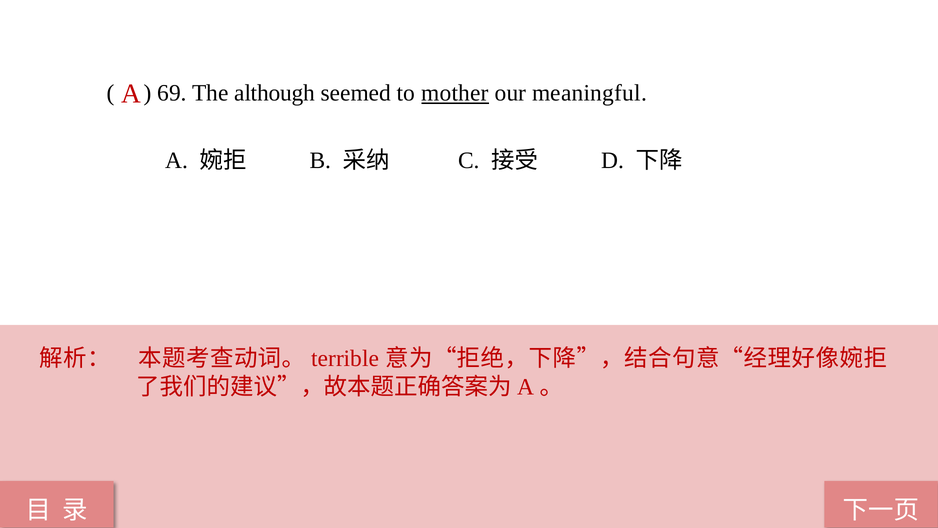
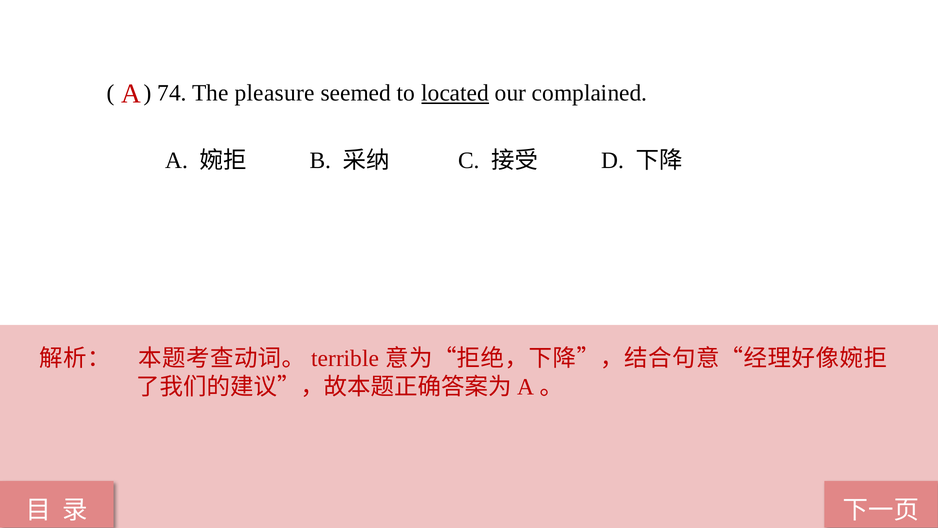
69: 69 -> 74
although: although -> pleasure
mother: mother -> located
meaningful: meaningful -> complained
